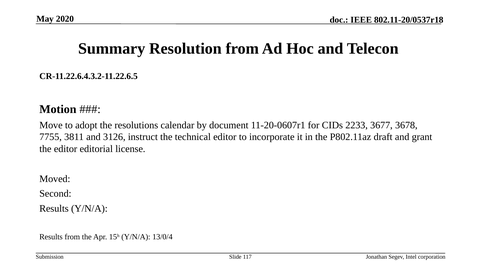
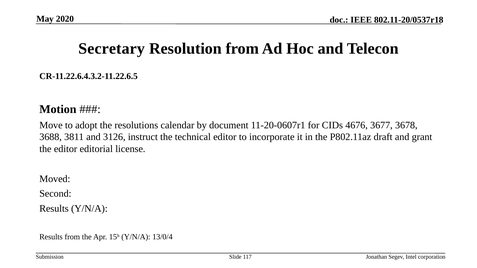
Summary: Summary -> Secretary
2233: 2233 -> 4676
7755: 7755 -> 3688
